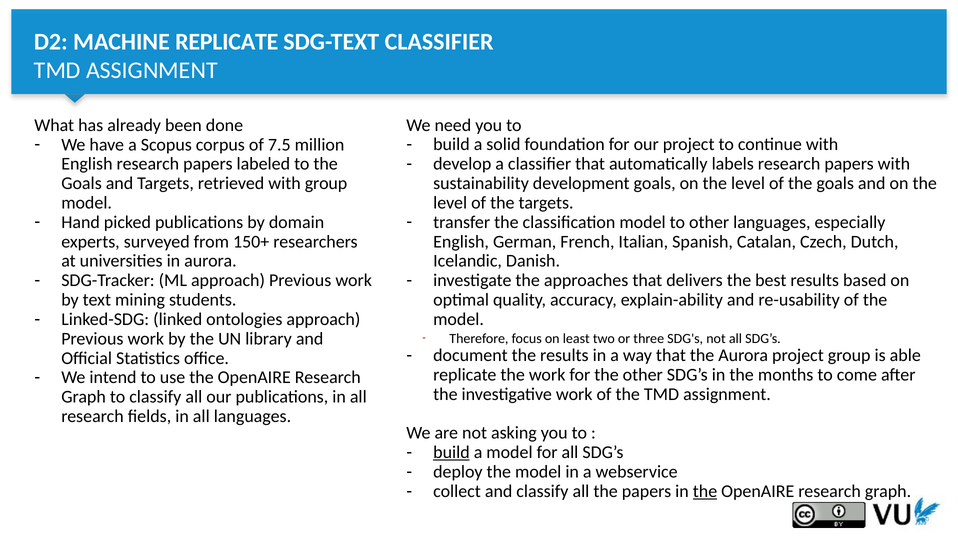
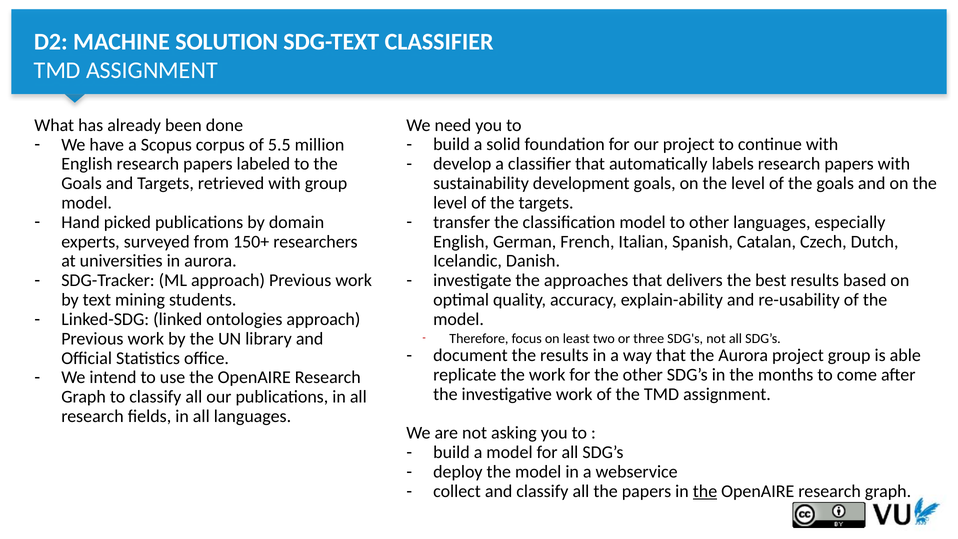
MACHINE REPLICATE: REPLICATE -> SOLUTION
7.5: 7.5 -> 5.5
build at (451, 452) underline: present -> none
